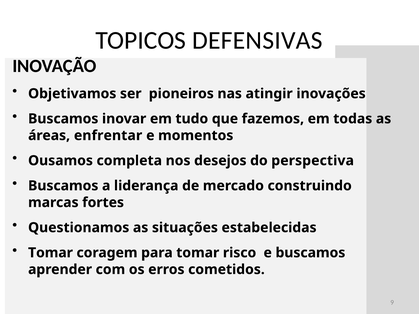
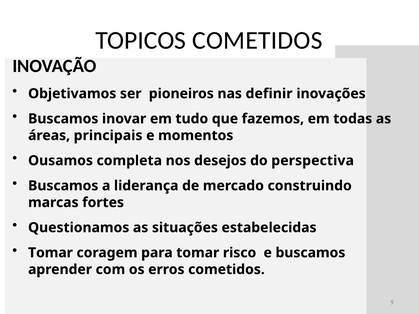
TOPICOS DEFENSIVAS: DEFENSIVAS -> COMETIDOS
atingir: atingir -> definir
enfrentar: enfrentar -> principais
